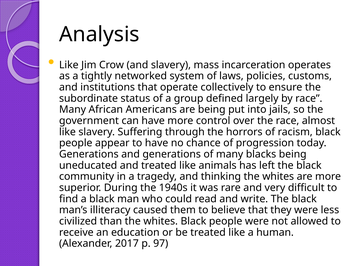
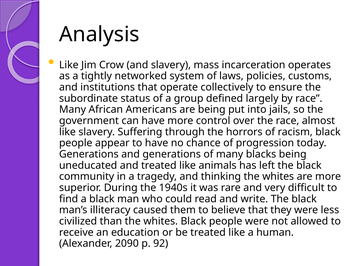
2017: 2017 -> 2090
97: 97 -> 92
